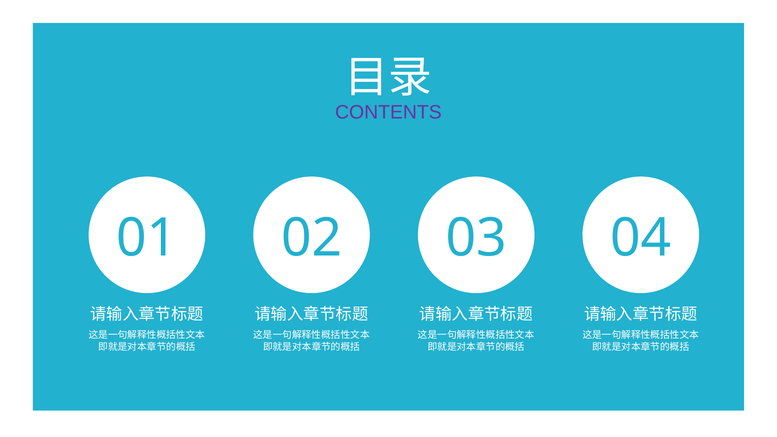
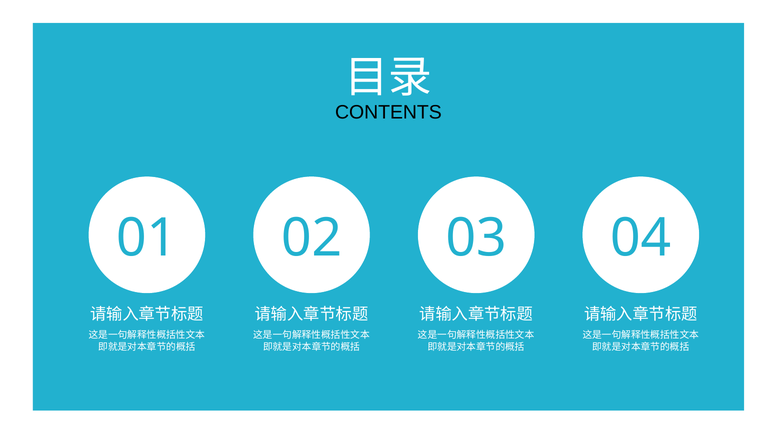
CONTENTS colour: purple -> black
